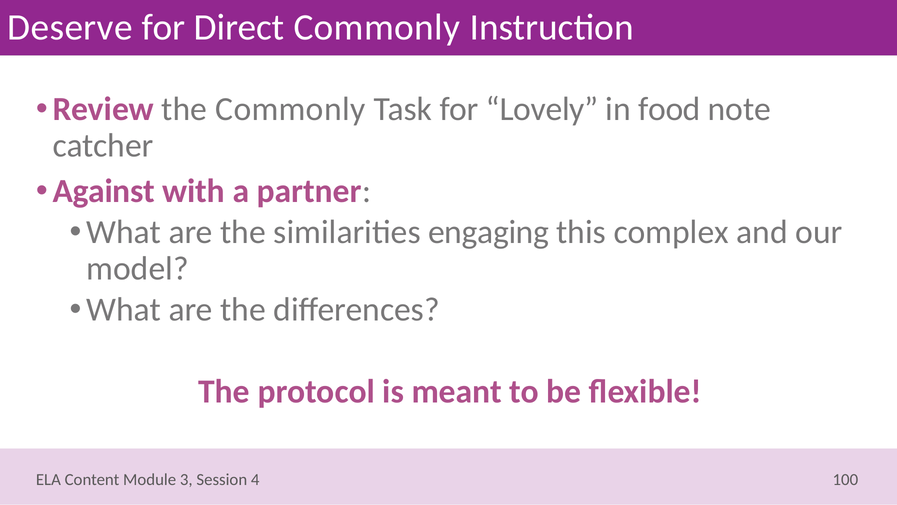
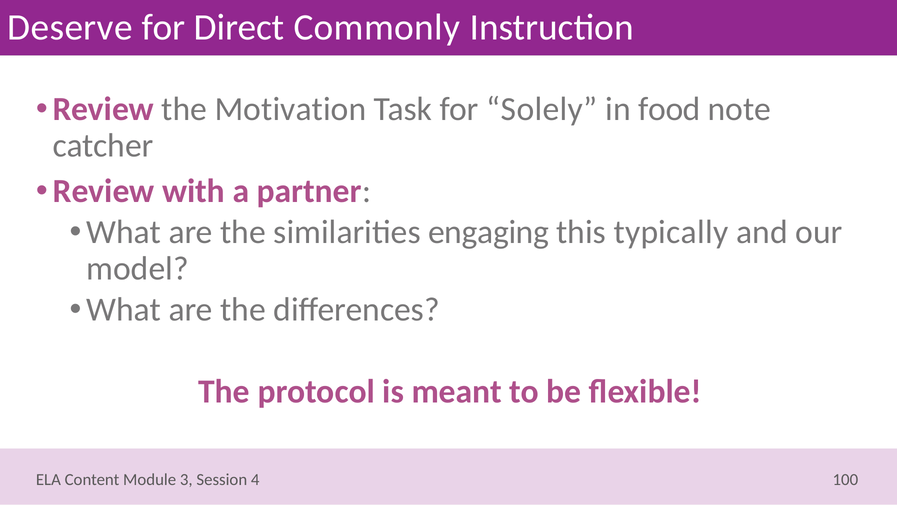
the Commonly: Commonly -> Motivation
Lovely: Lovely -> Solely
Against at (104, 191): Against -> Review
complex: complex -> typically
